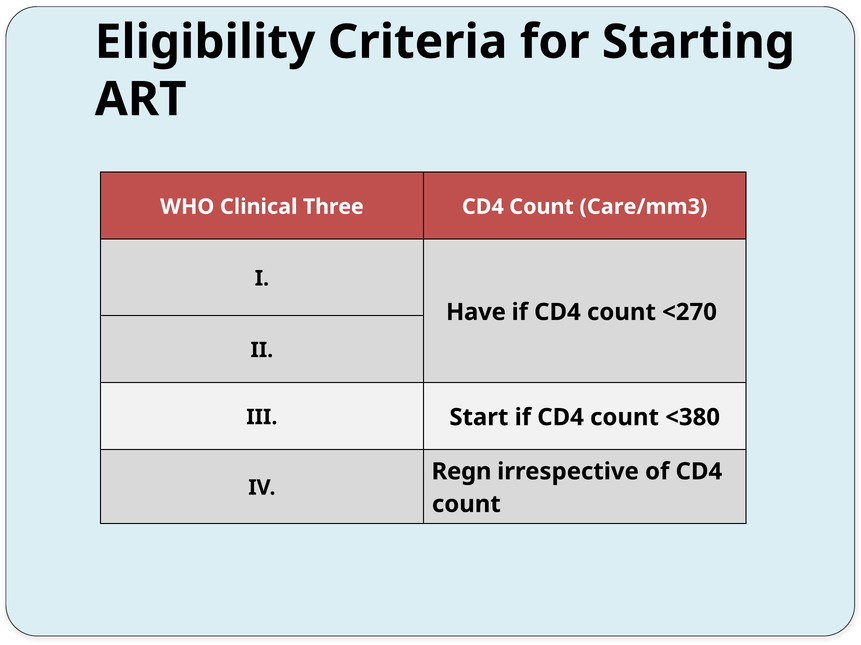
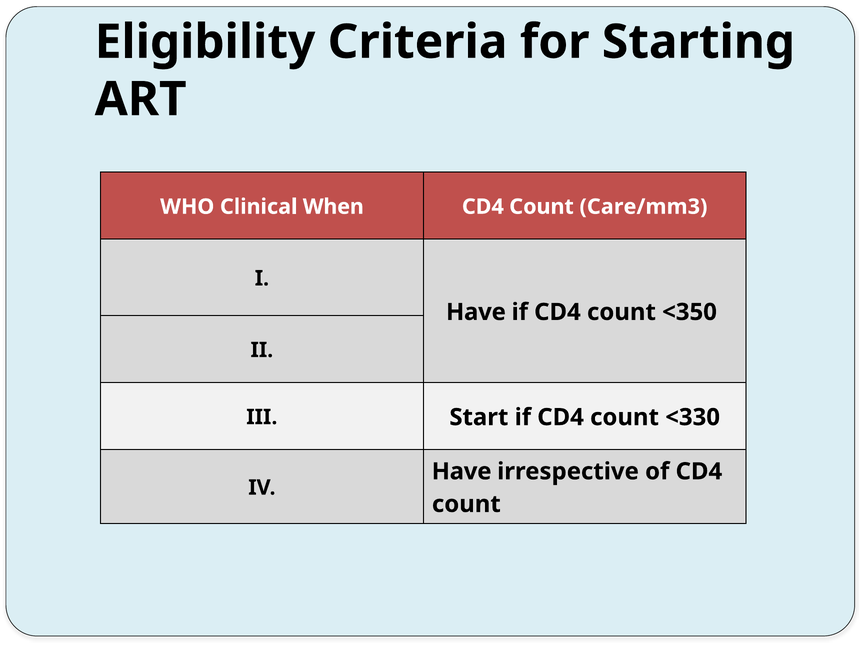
Three: Three -> When
<270: <270 -> <350
<380: <380 -> <330
Regn at (462, 472): Regn -> Have
